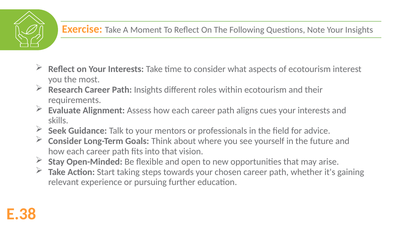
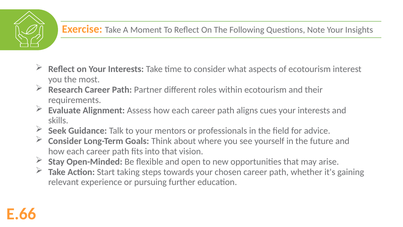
Path Insights: Insights -> Partner
E.38: E.38 -> E.66
